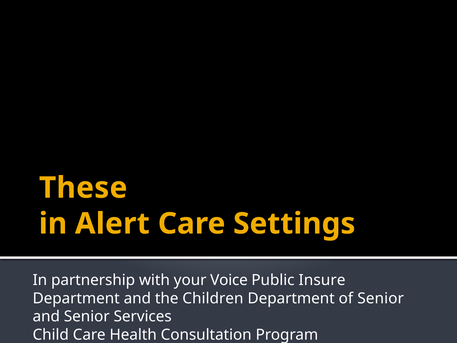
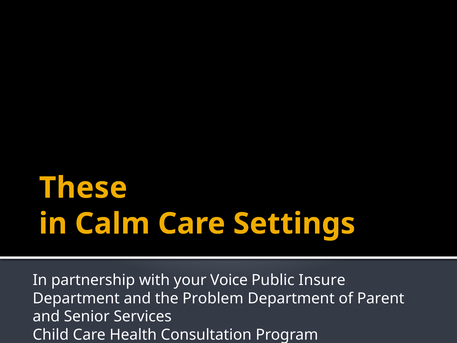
Alert: Alert -> Calm
Children: Children -> Problem
of Senior: Senior -> Parent
